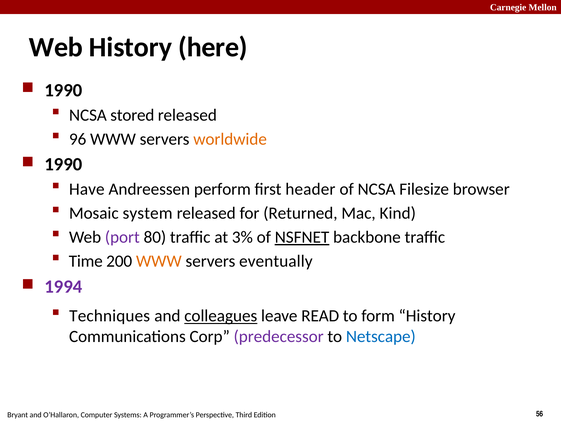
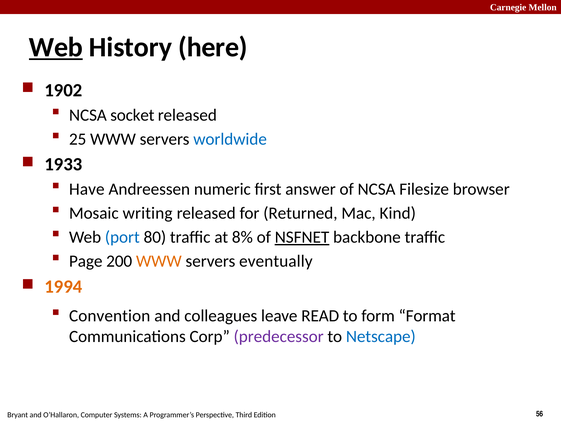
Web at (56, 47) underline: none -> present
1990 at (63, 90): 1990 -> 1902
stored: stored -> socket
96: 96 -> 25
worldwide colour: orange -> blue
1990 at (63, 164): 1990 -> 1933
perform: perform -> numeric
header: header -> answer
system: system -> writing
port colour: purple -> blue
3%: 3% -> 8%
Time: Time -> Page
1994 colour: purple -> orange
Techniques: Techniques -> Convention
colleagues underline: present -> none
form History: History -> Format
